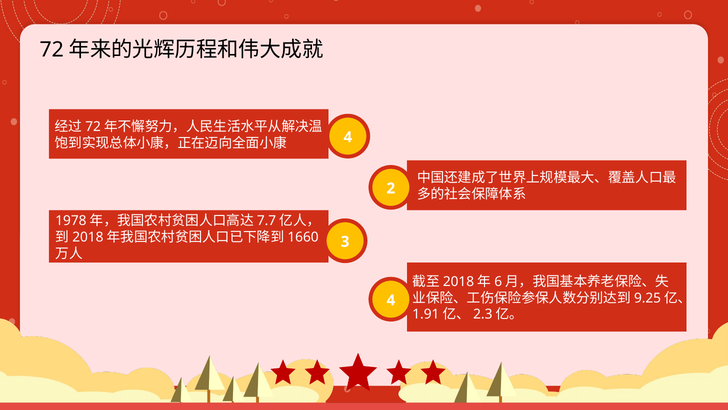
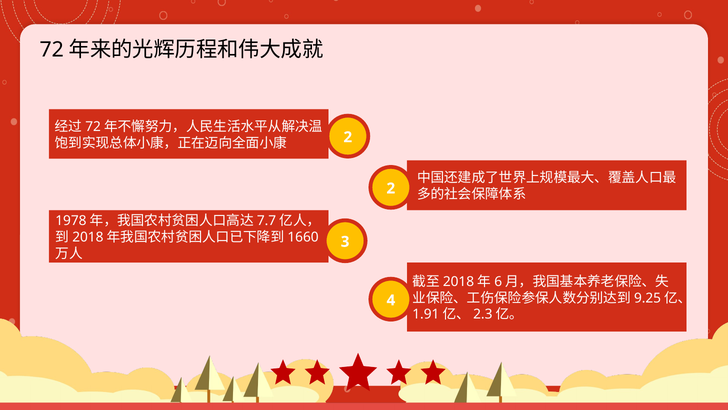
4 at (348, 137): 4 -> 2
